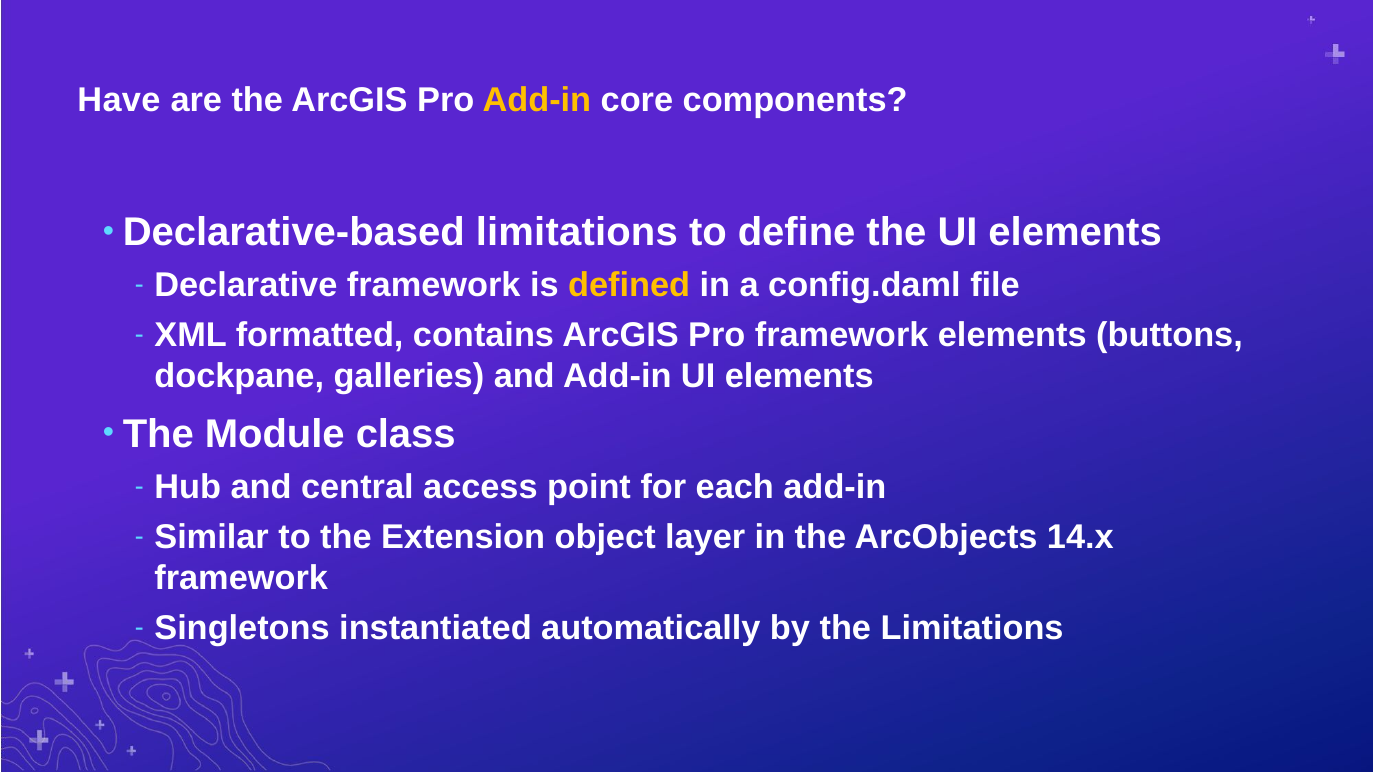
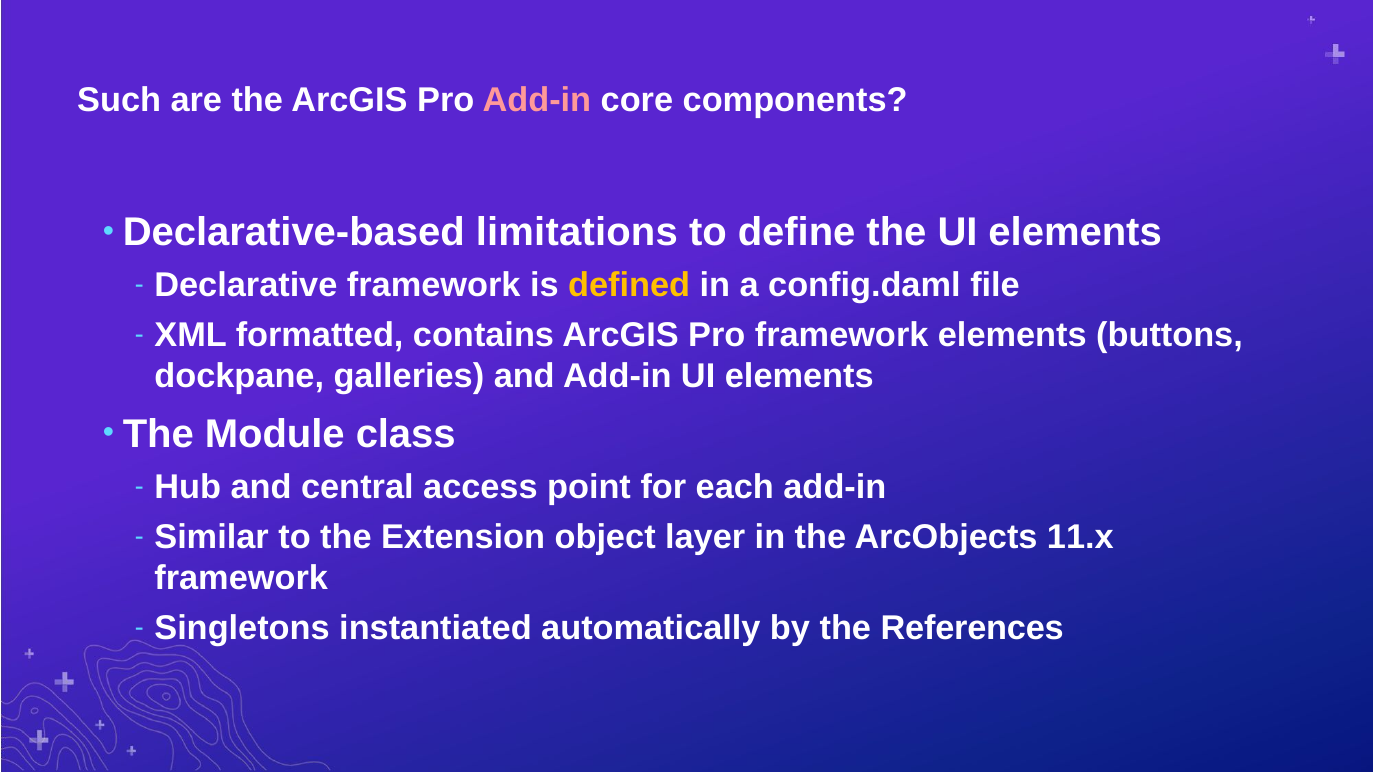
Have: Have -> Such
Add-in at (537, 100) colour: yellow -> pink
14.x: 14.x -> 11.x
the Limitations: Limitations -> References
